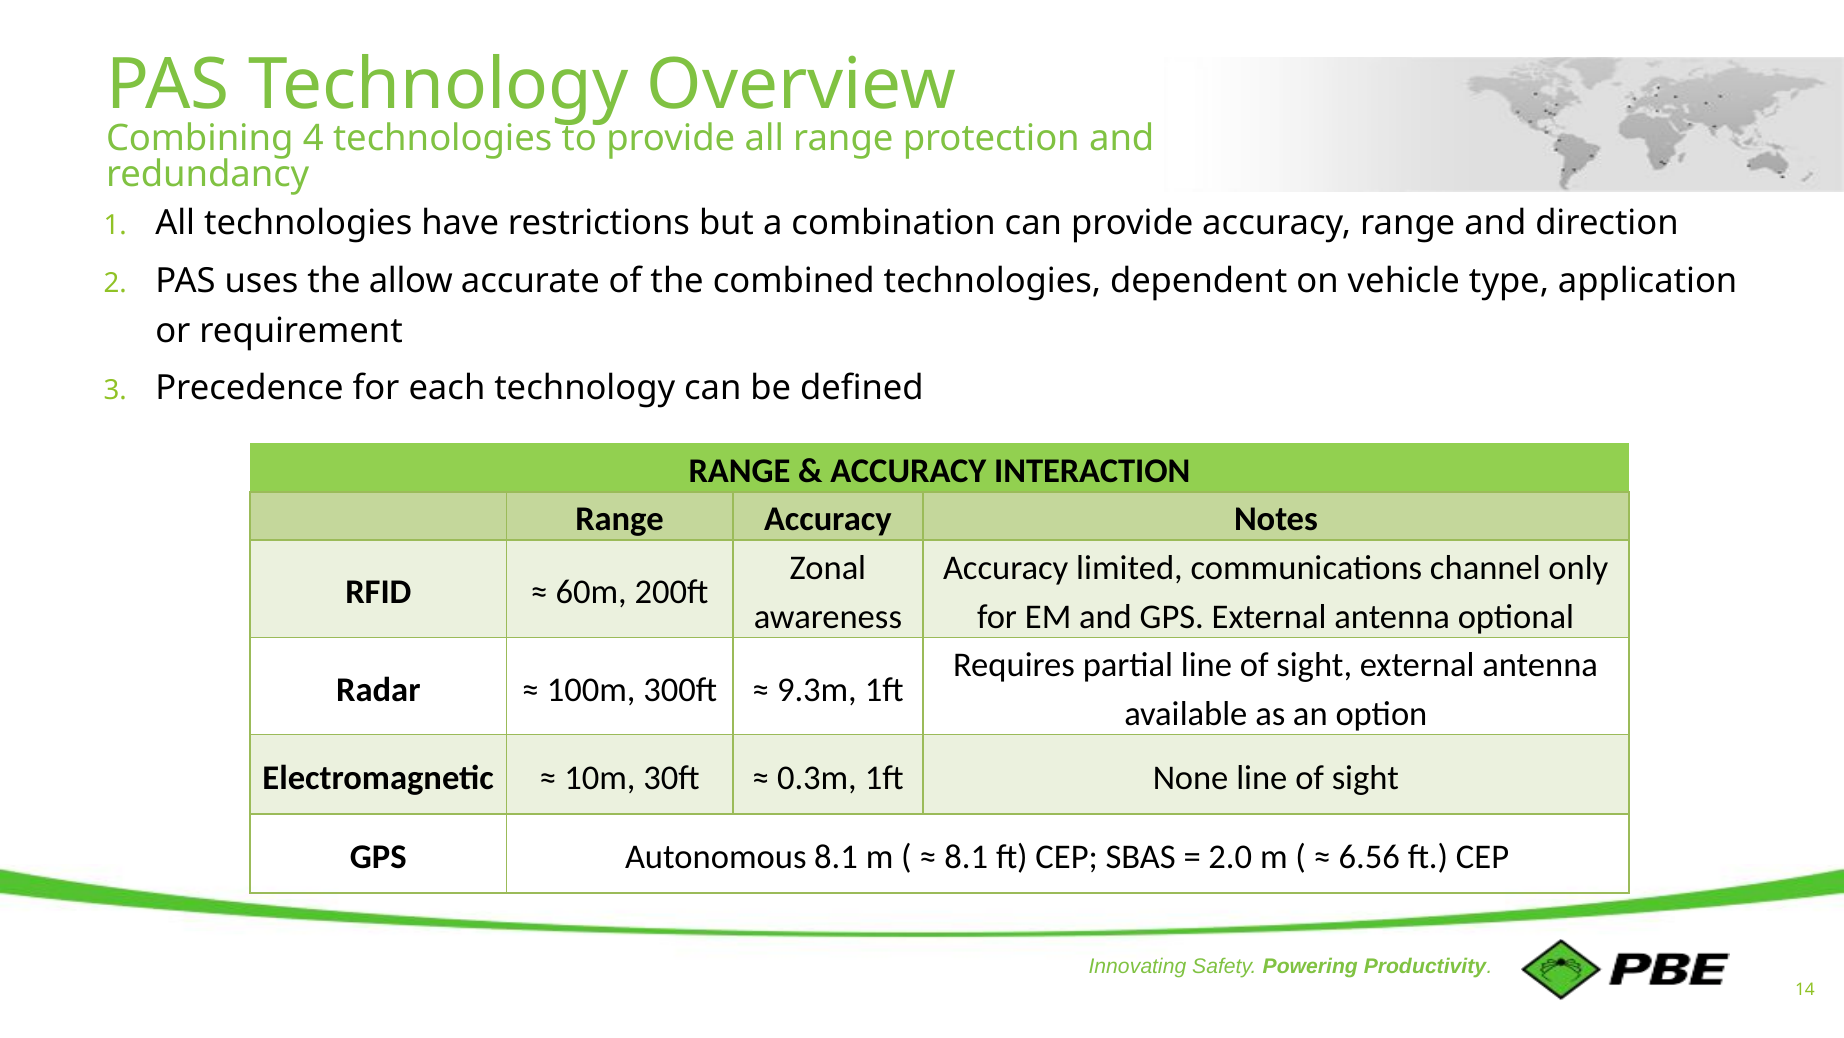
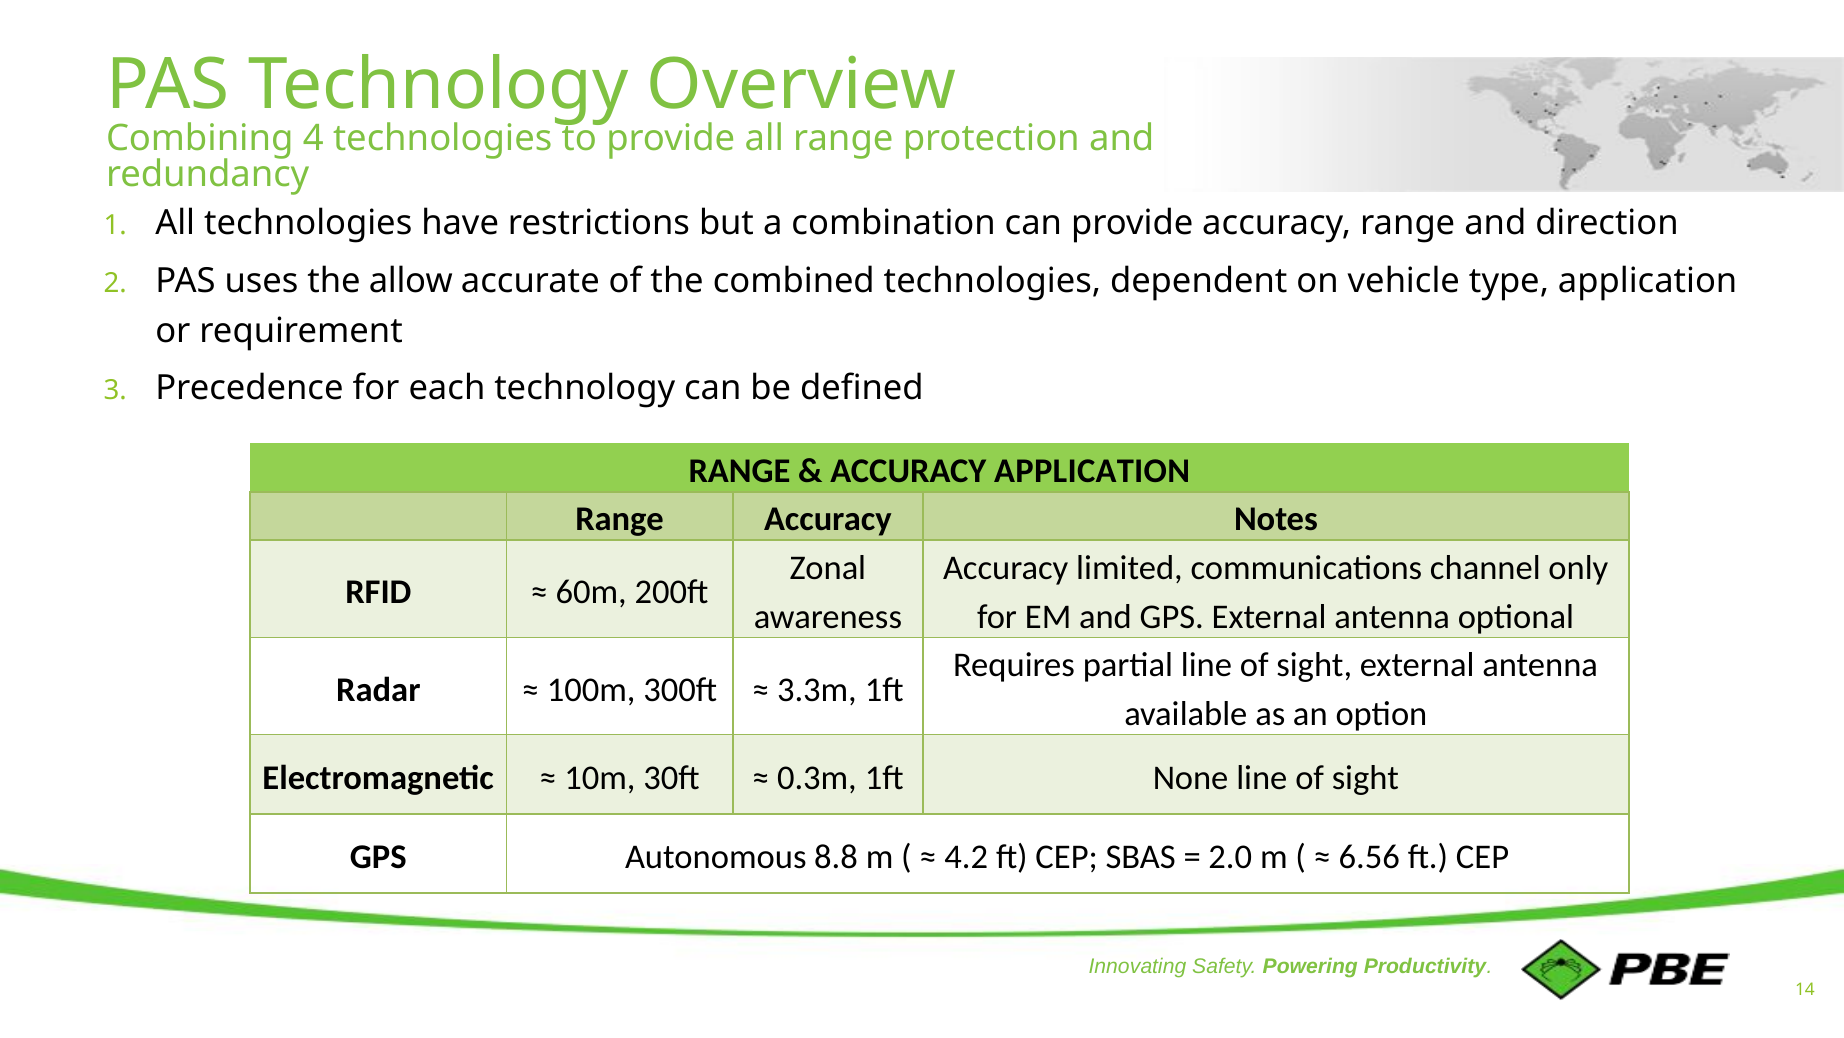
ACCURACY INTERACTION: INTERACTION -> APPLICATION
9.3m: 9.3m -> 3.3m
Autonomous 8.1: 8.1 -> 8.8
8.1 at (966, 856): 8.1 -> 4.2
